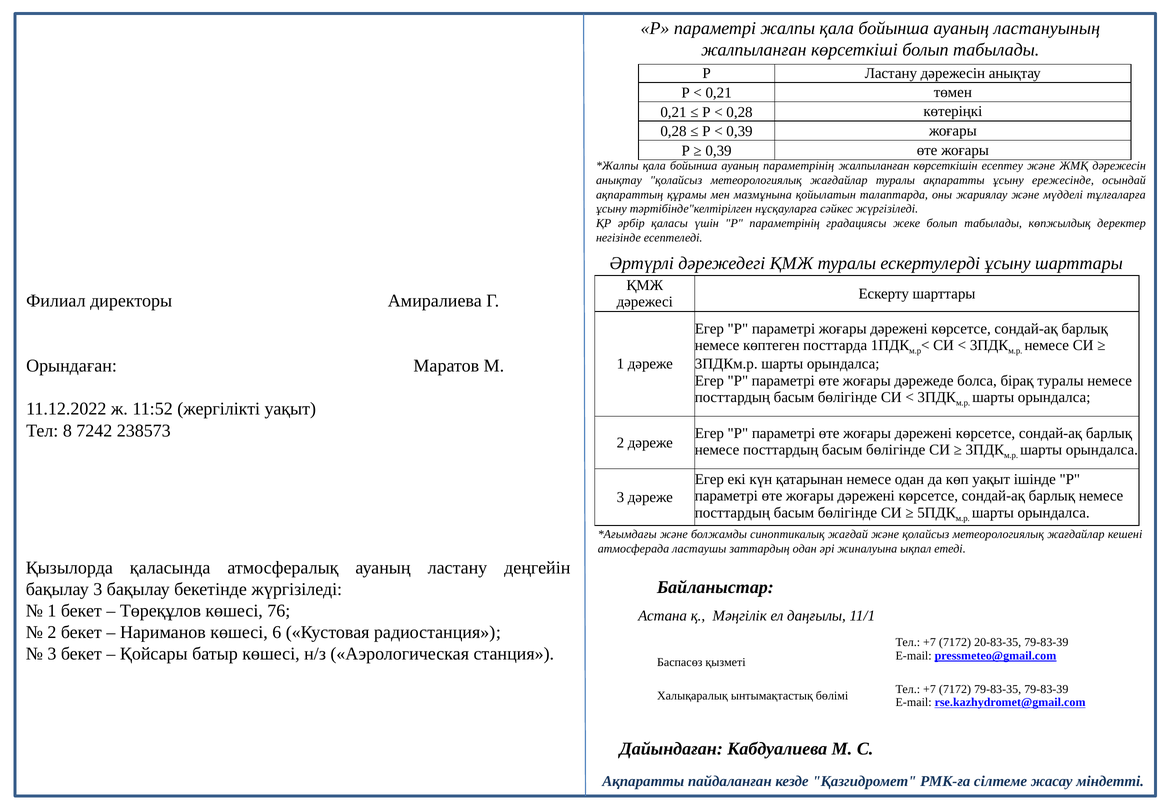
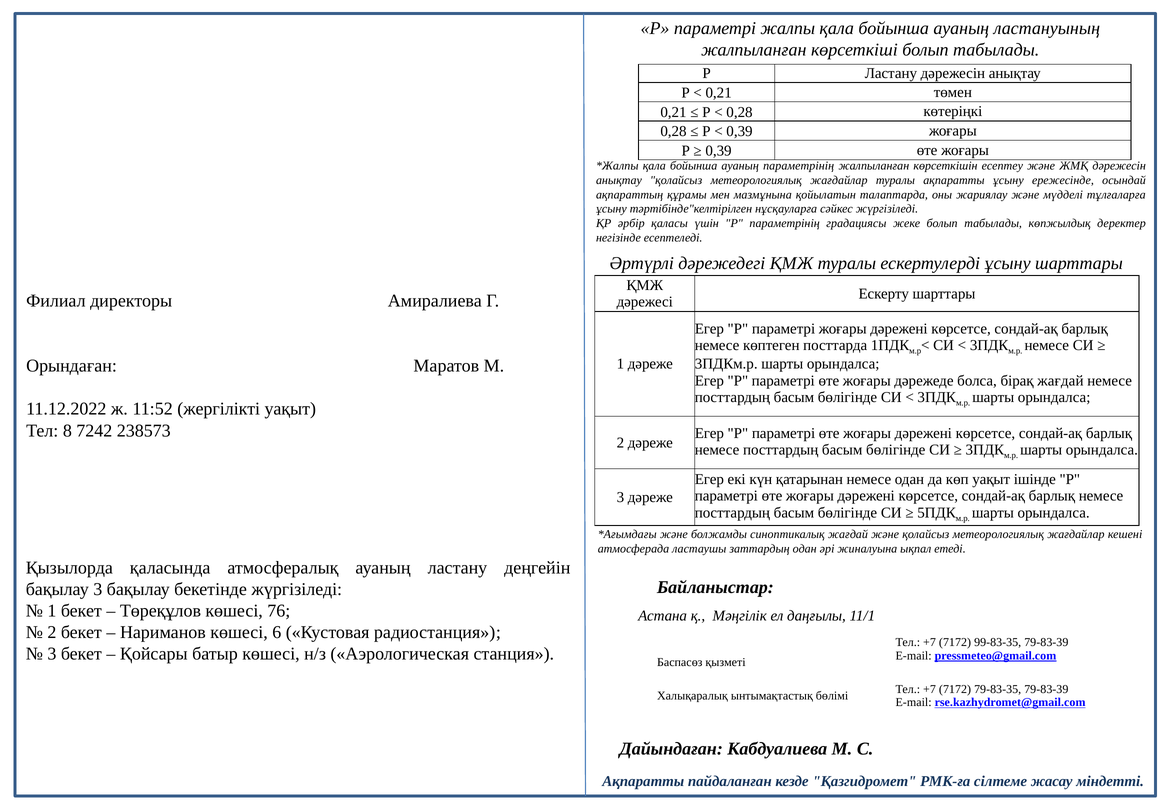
бірақ туралы: туралы -> жағдай
20-83-35: 20-83-35 -> 99-83-35
